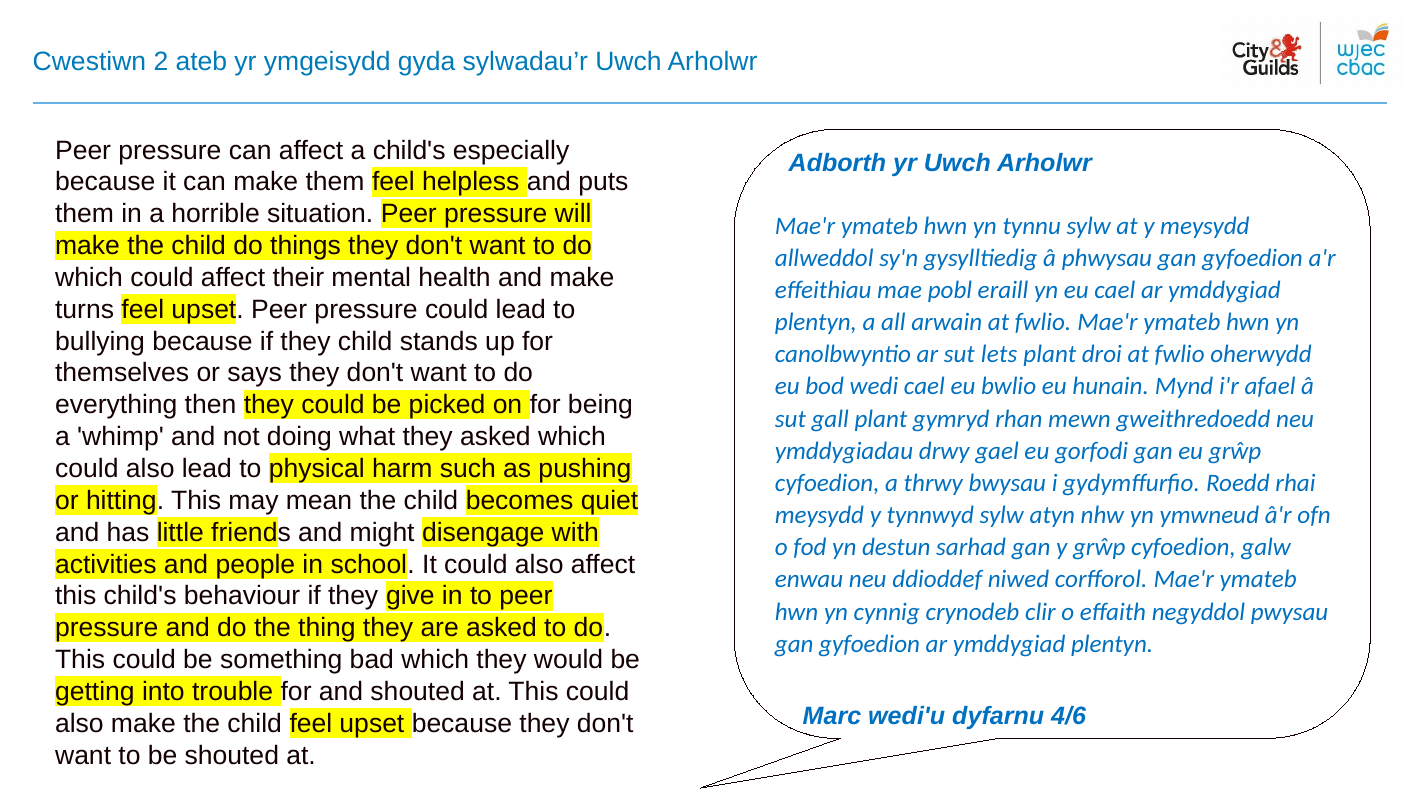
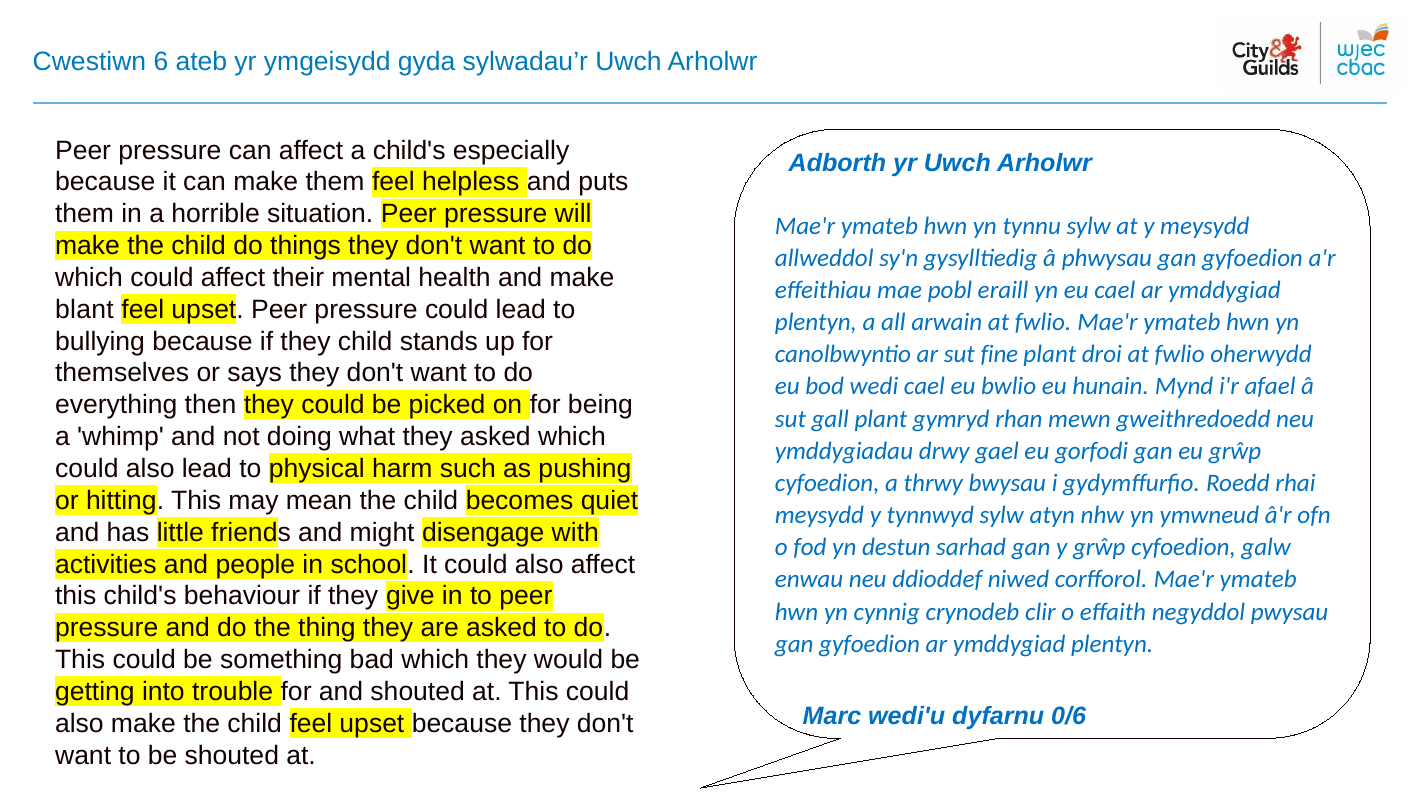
2: 2 -> 6
turns: turns -> blant
lets: lets -> fine
4/6: 4/6 -> 0/6
